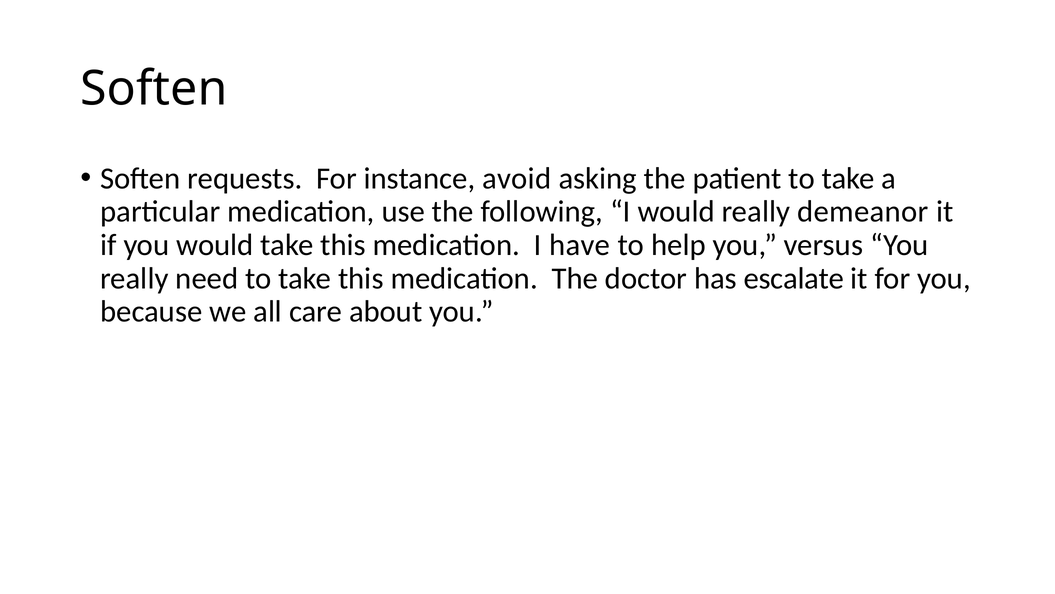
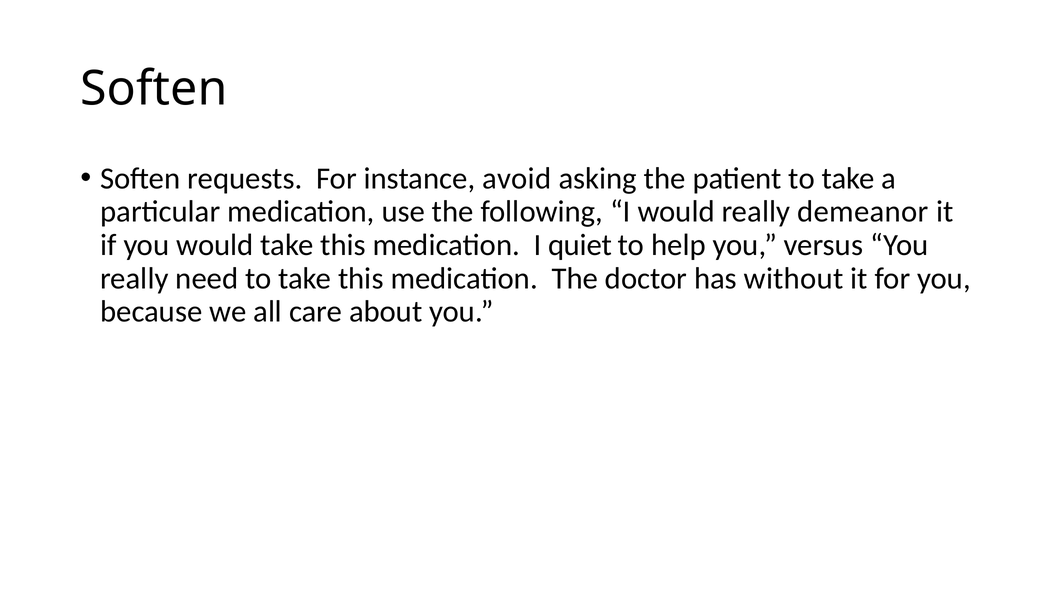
have: have -> quiet
escalate: escalate -> without
